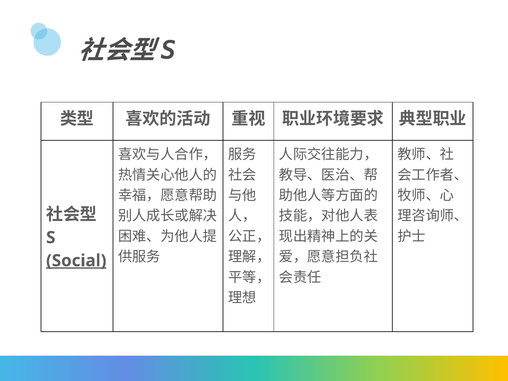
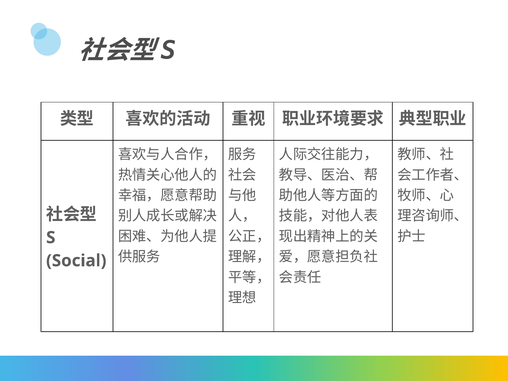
Social underline: present -> none
